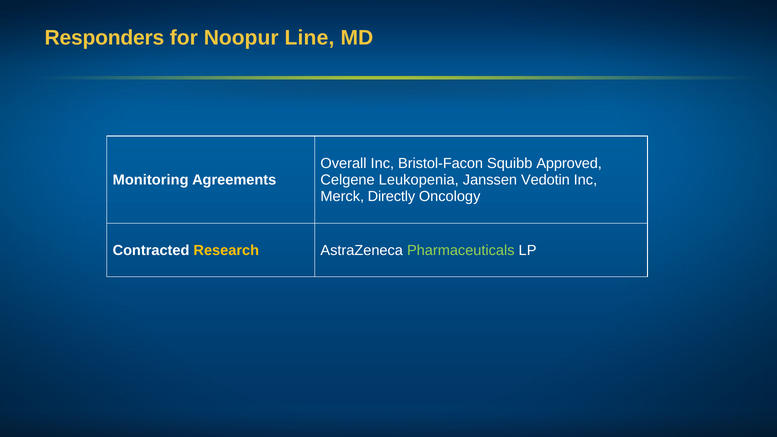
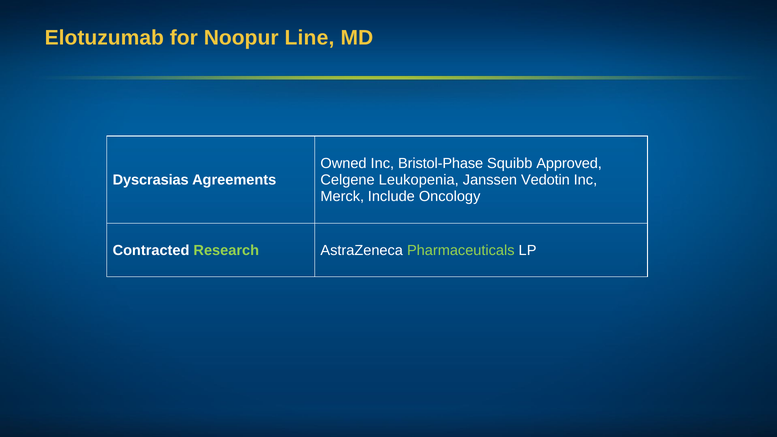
Responders: Responders -> Elotuzumab
Overall: Overall -> Owned
Bristol-Facon: Bristol-Facon -> Bristol-Phase
Monitoring: Monitoring -> Dyscrasias
Directly: Directly -> Include
Research colour: yellow -> light green
